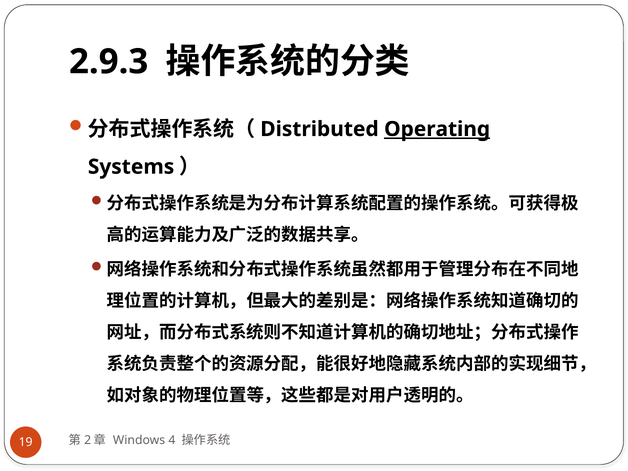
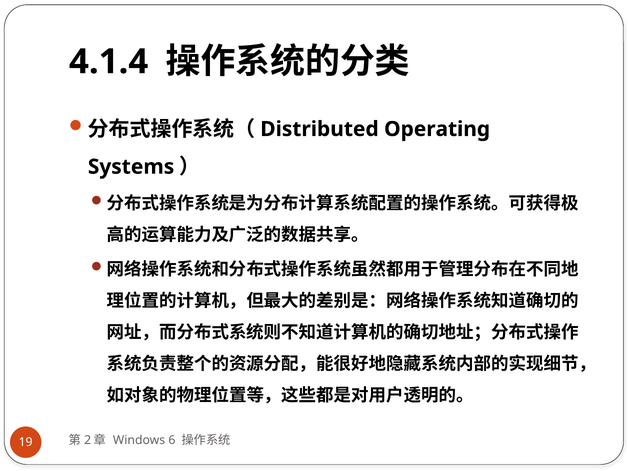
2.9.3: 2.9.3 -> 4.1.4
Operating underline: present -> none
4: 4 -> 6
